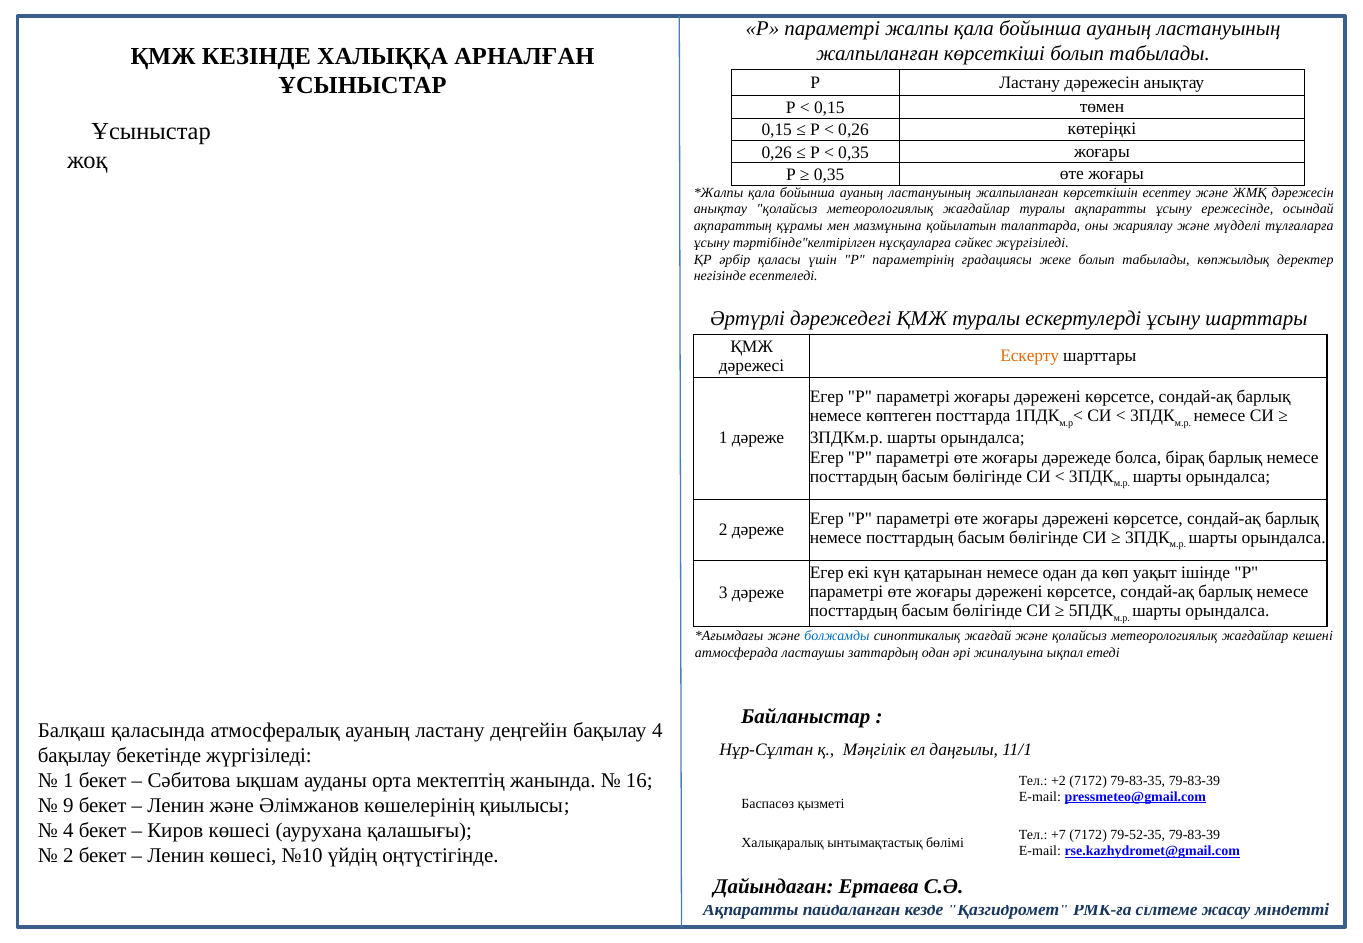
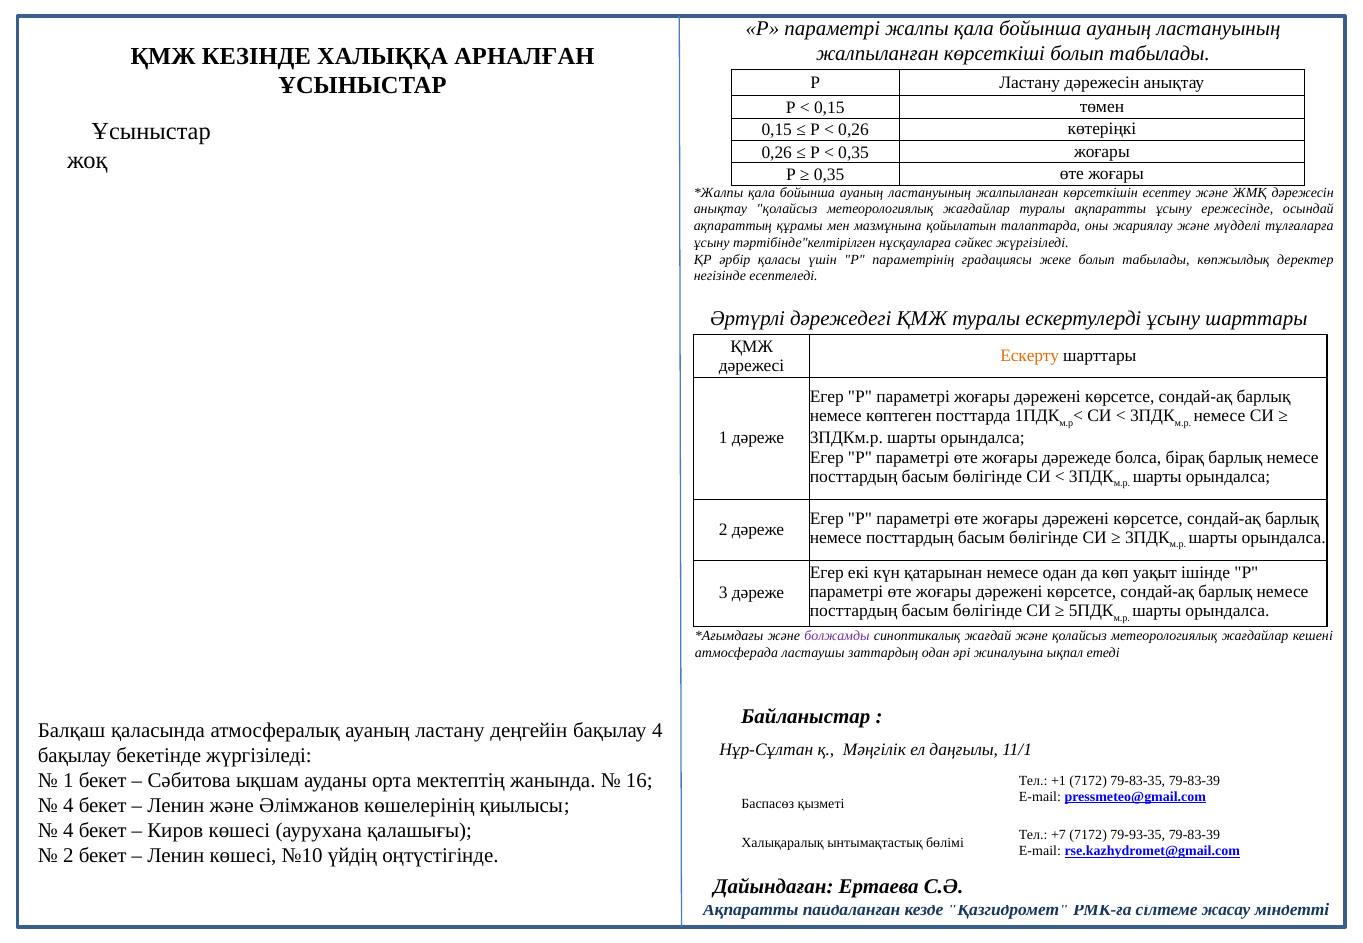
болжамды colour: blue -> purple
+2: +2 -> +1
9 at (68, 806): 9 -> 4
79-52-35: 79-52-35 -> 79-93-35
